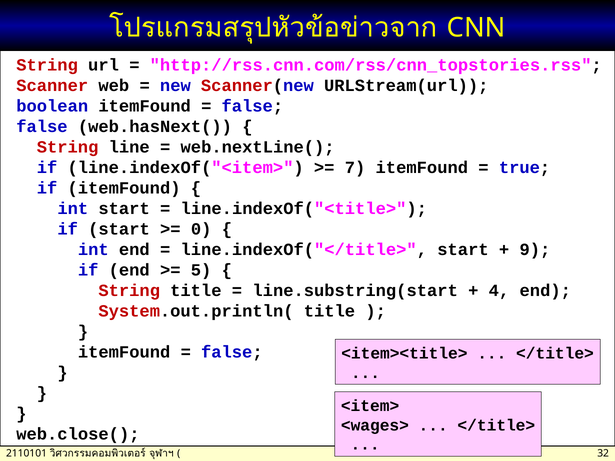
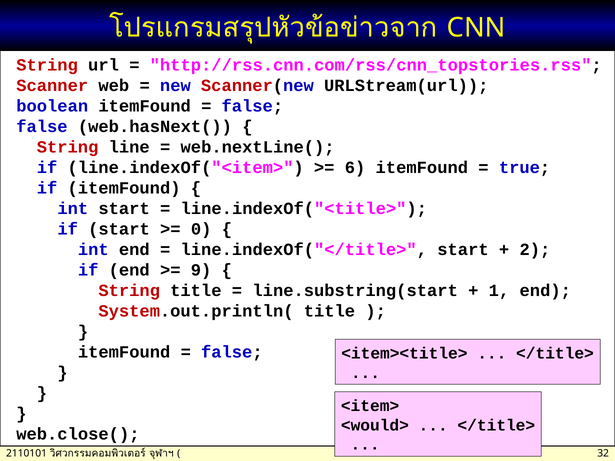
7: 7 -> 6
9: 9 -> 2
5: 5 -> 9
4: 4 -> 1
<wages>: <wages> -> <would>
